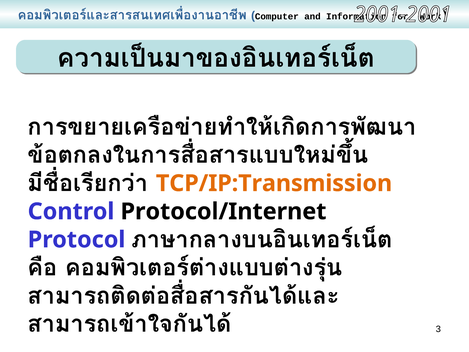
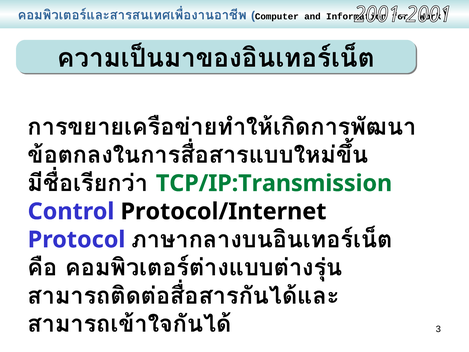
TCP/IP:Transmission colour: orange -> green
